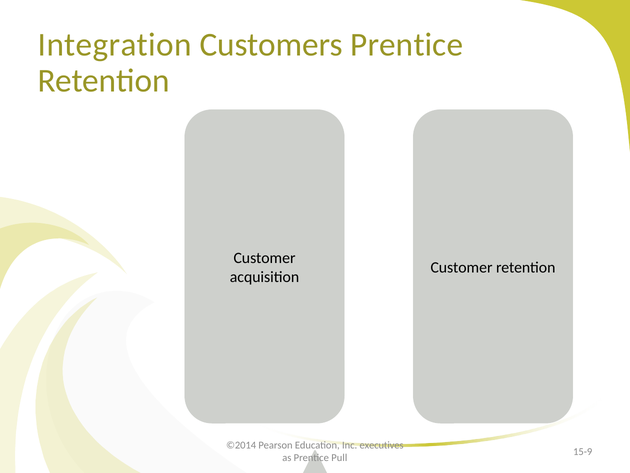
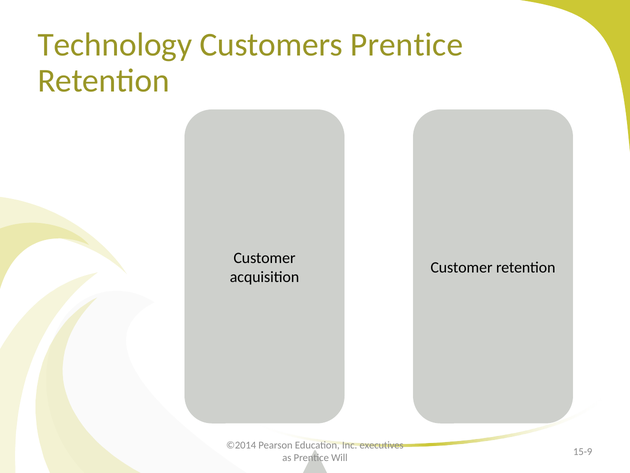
Integration: Integration -> Technology
Pull: Pull -> Will
